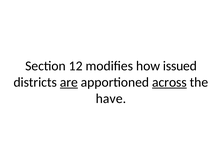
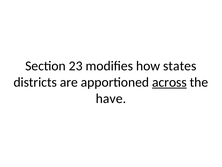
12: 12 -> 23
issued: issued -> states
are underline: present -> none
